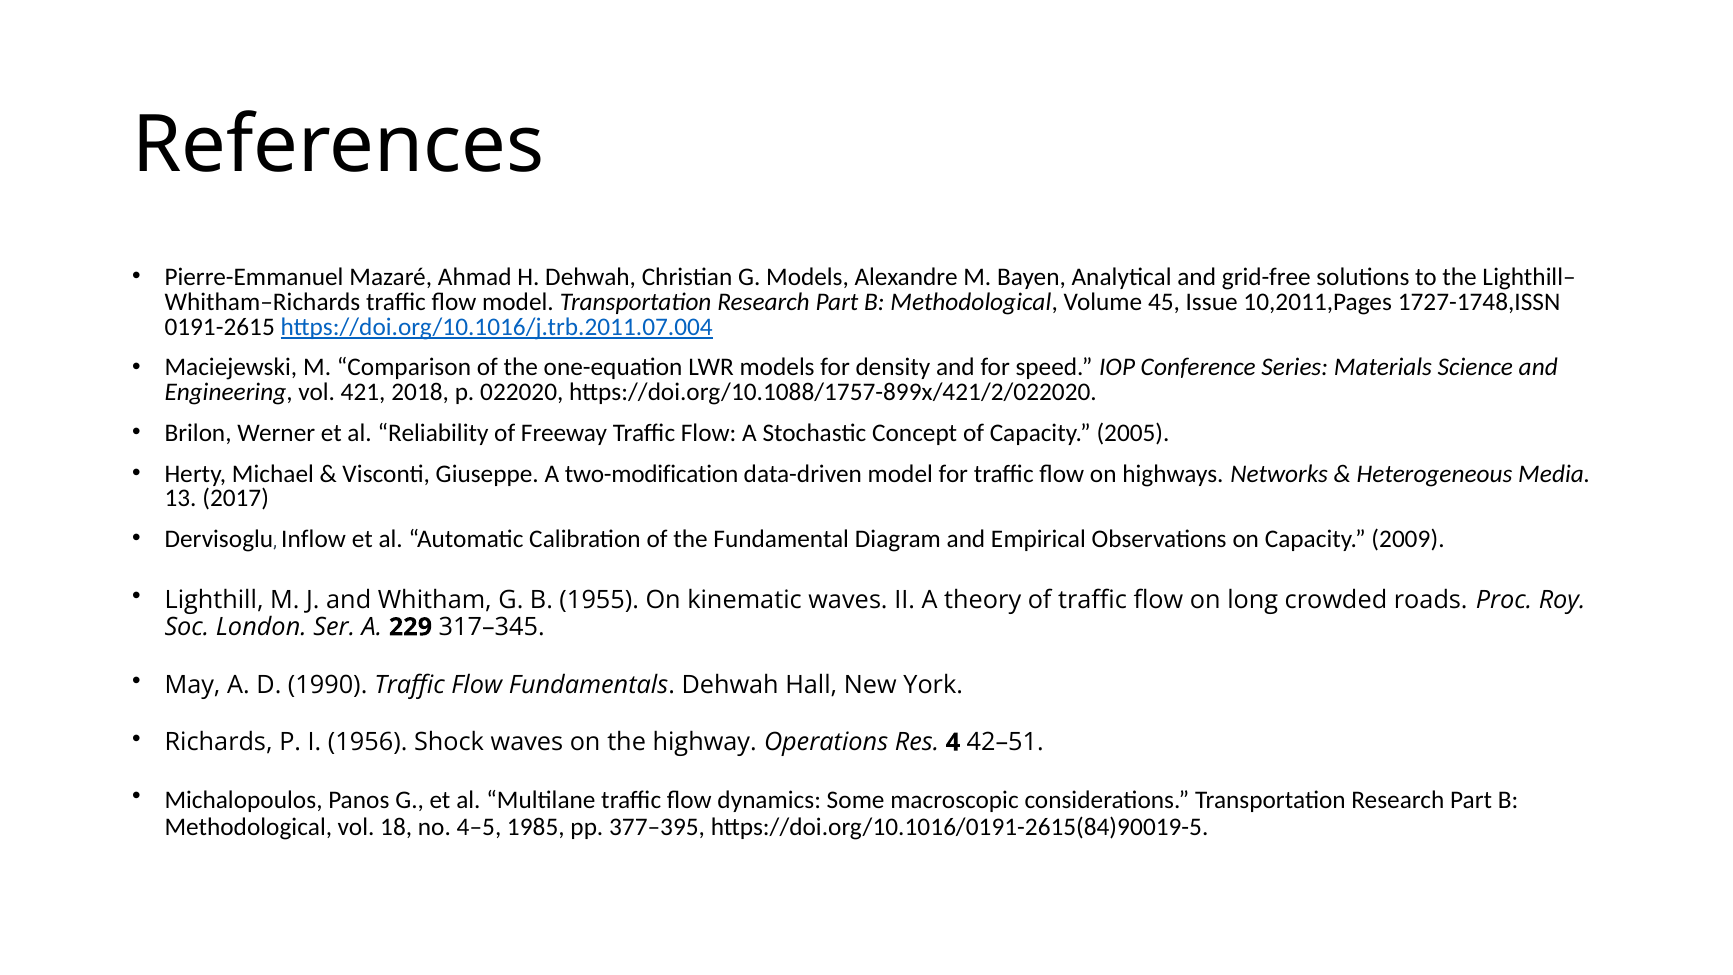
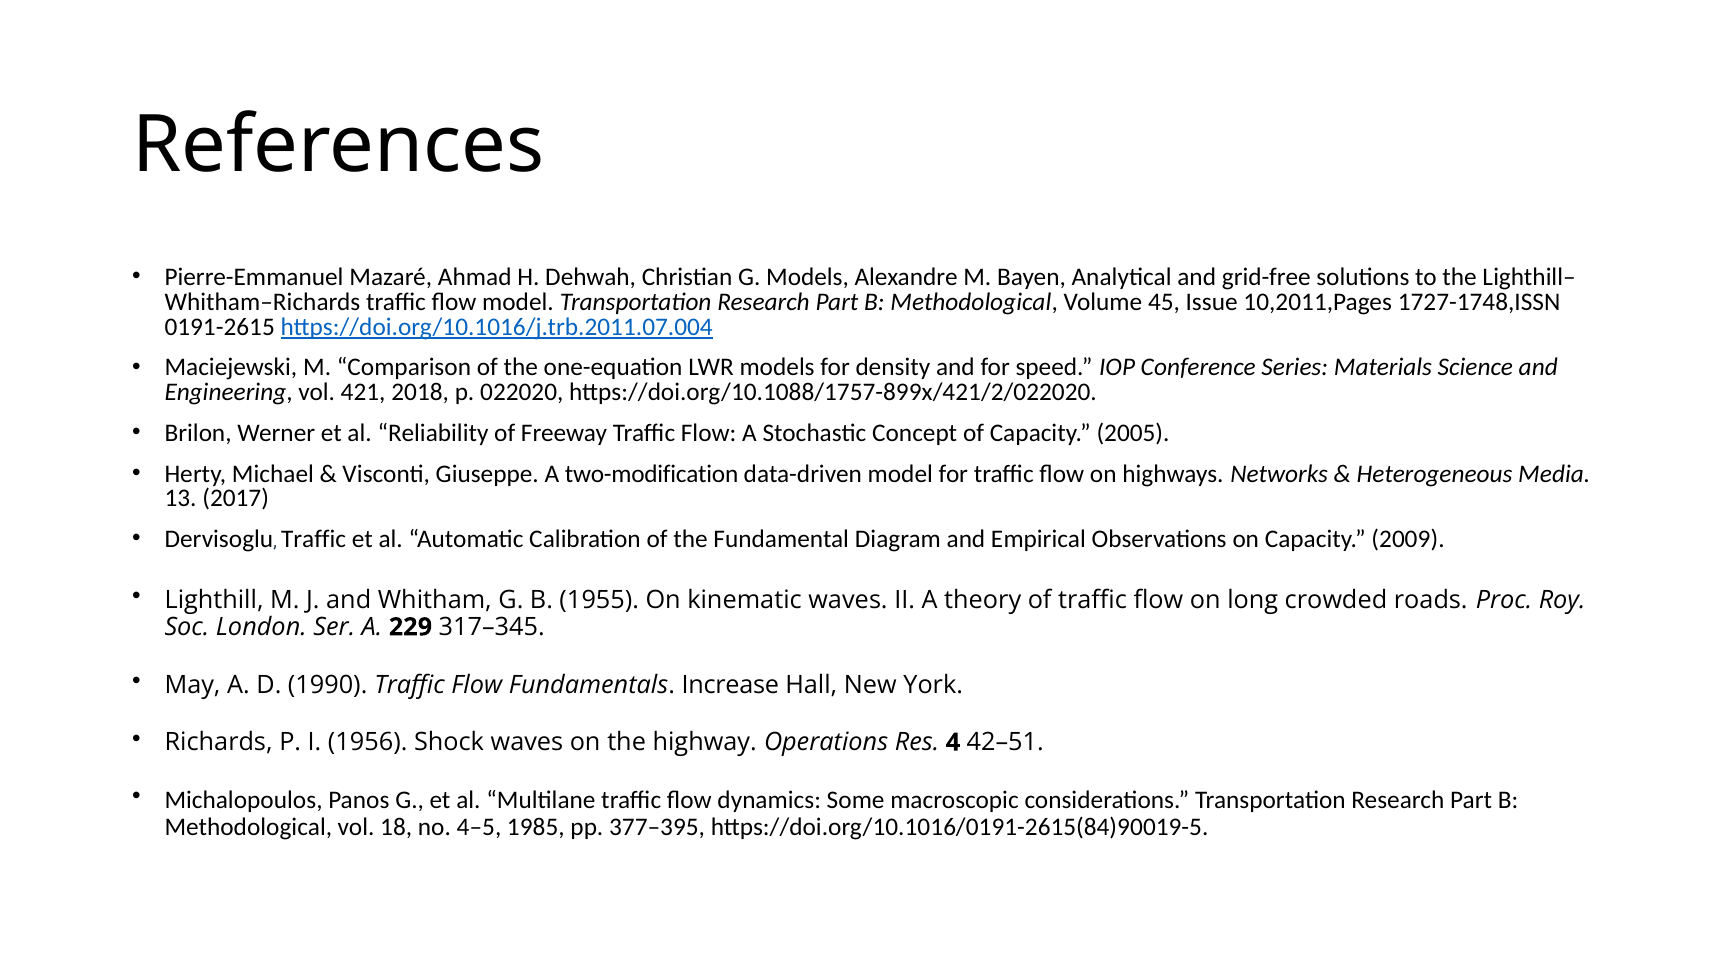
Inflow at (314, 539): Inflow -> Traffic
Fundamentals Dehwah: Dehwah -> Increase
